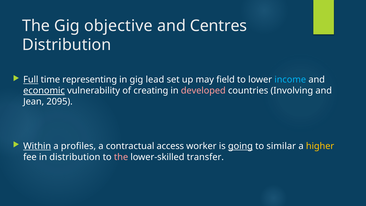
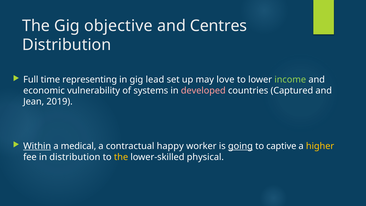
Full underline: present -> none
field: field -> love
income colour: light blue -> light green
economic underline: present -> none
creating: creating -> systems
Involving: Involving -> Captured
2095: 2095 -> 2019
profiles: profiles -> medical
access: access -> happy
similar: similar -> captive
the at (121, 157) colour: pink -> yellow
transfer: transfer -> physical
